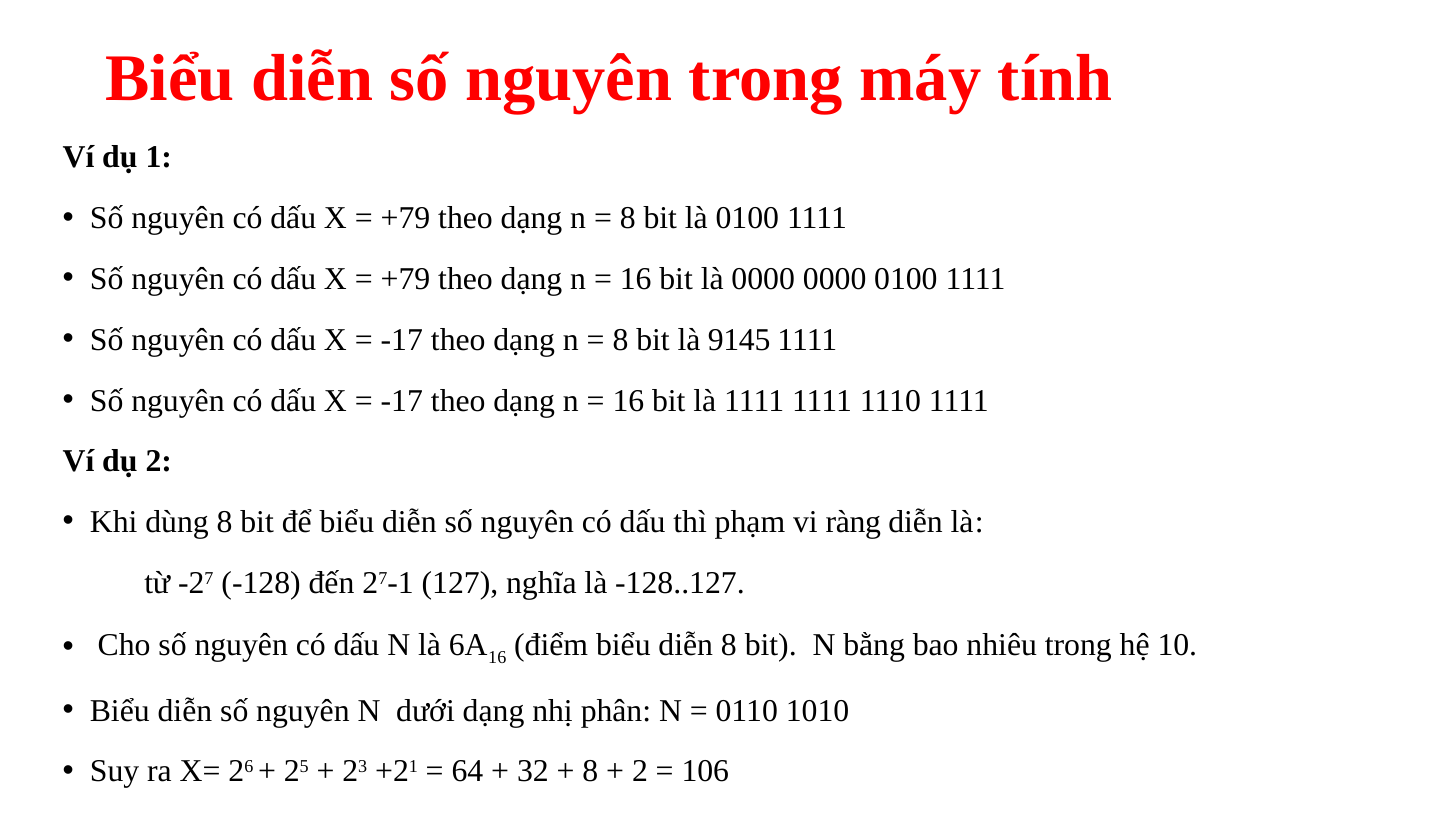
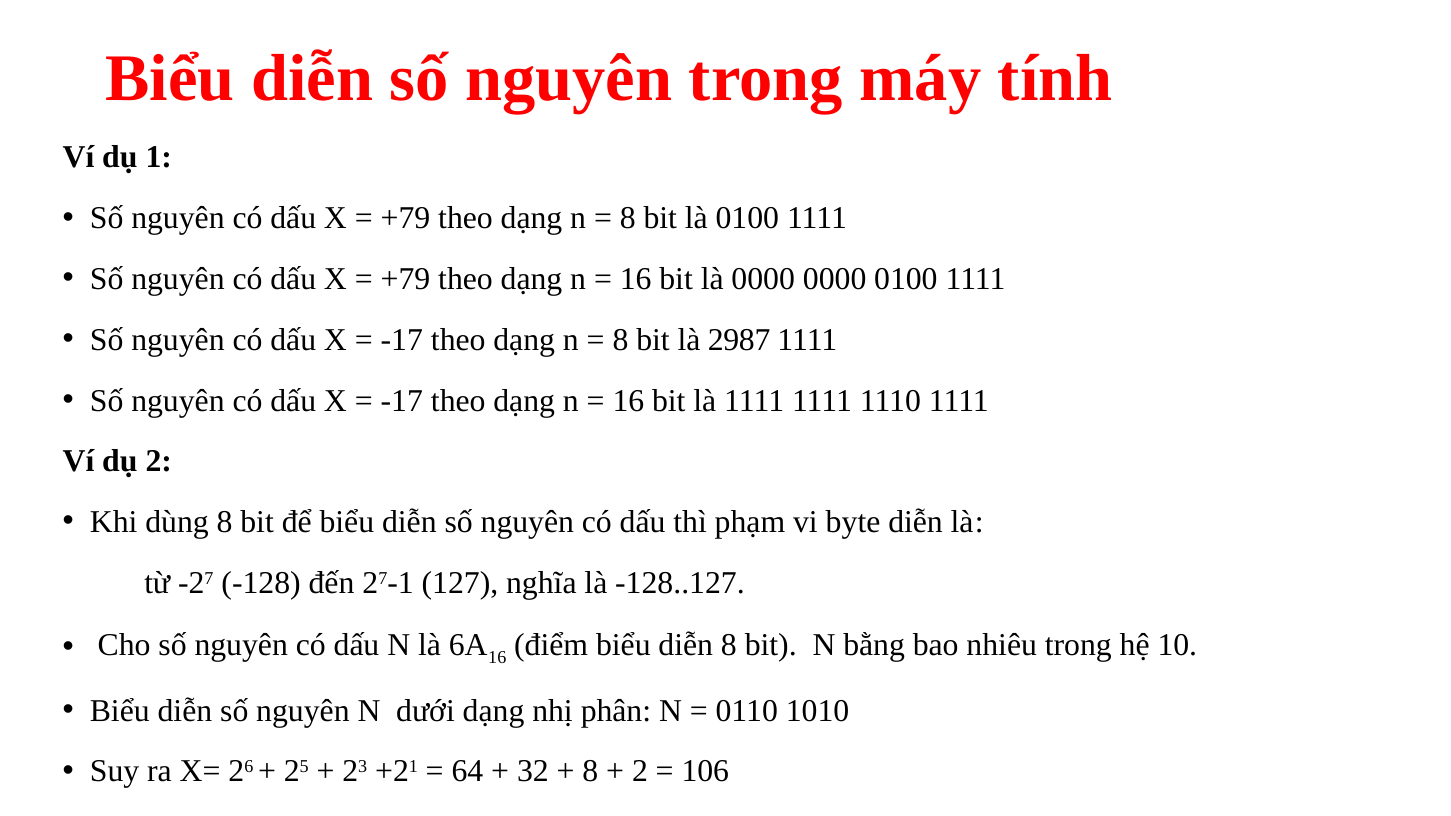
9145: 9145 -> 2987
ràng: ràng -> byte
